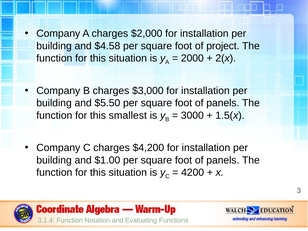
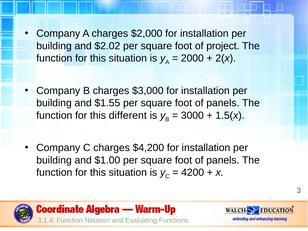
$4.58: $4.58 -> $2.02
$5.50: $5.50 -> $1.55
smallest: smallest -> different
